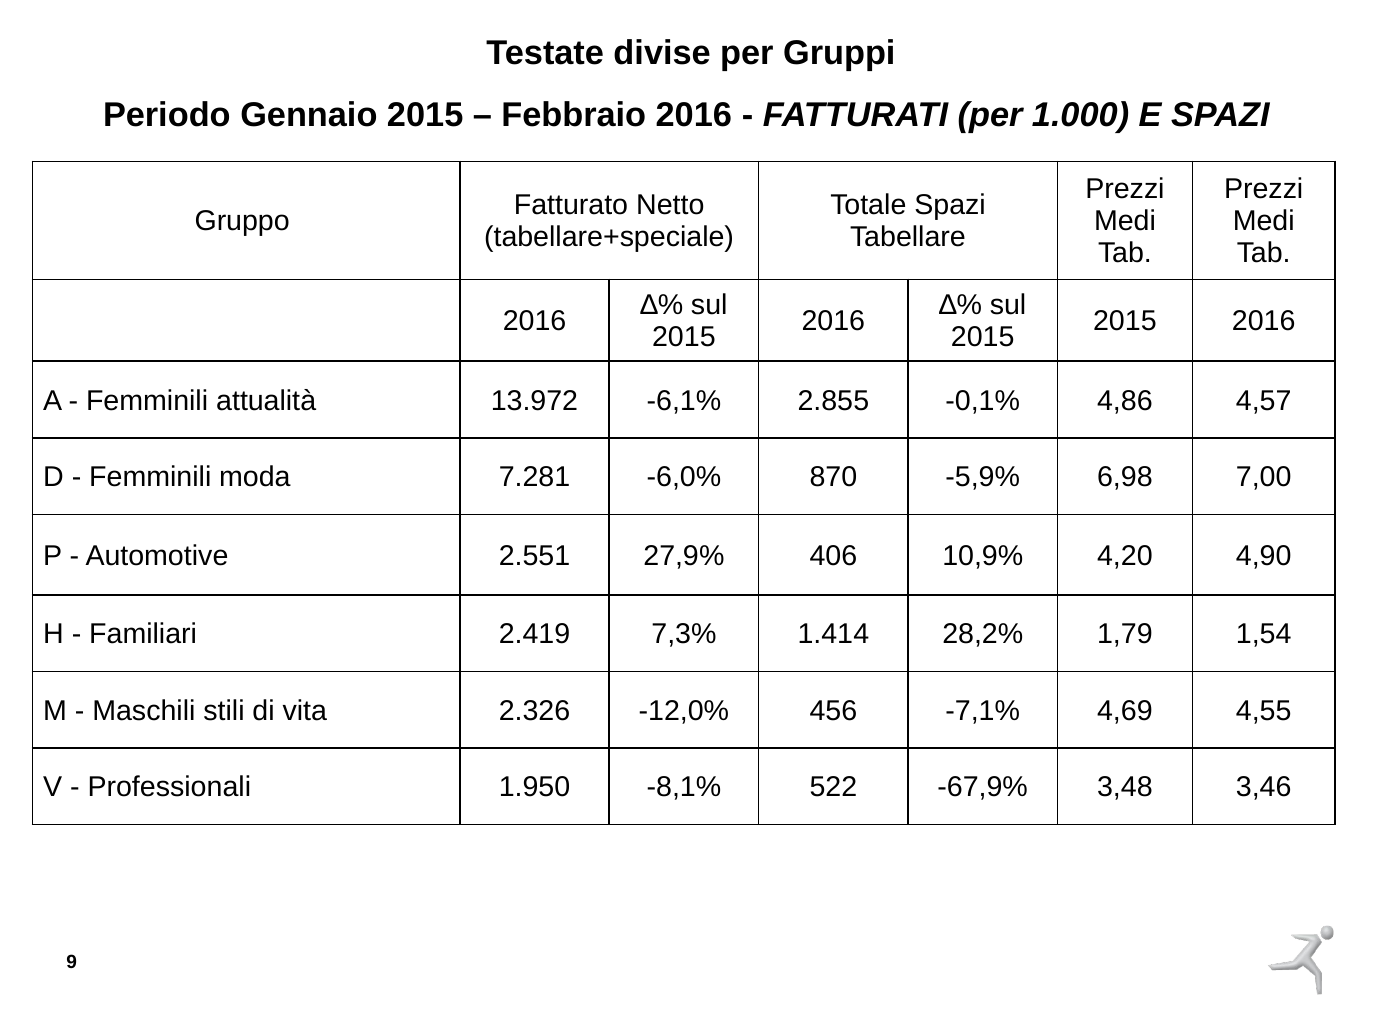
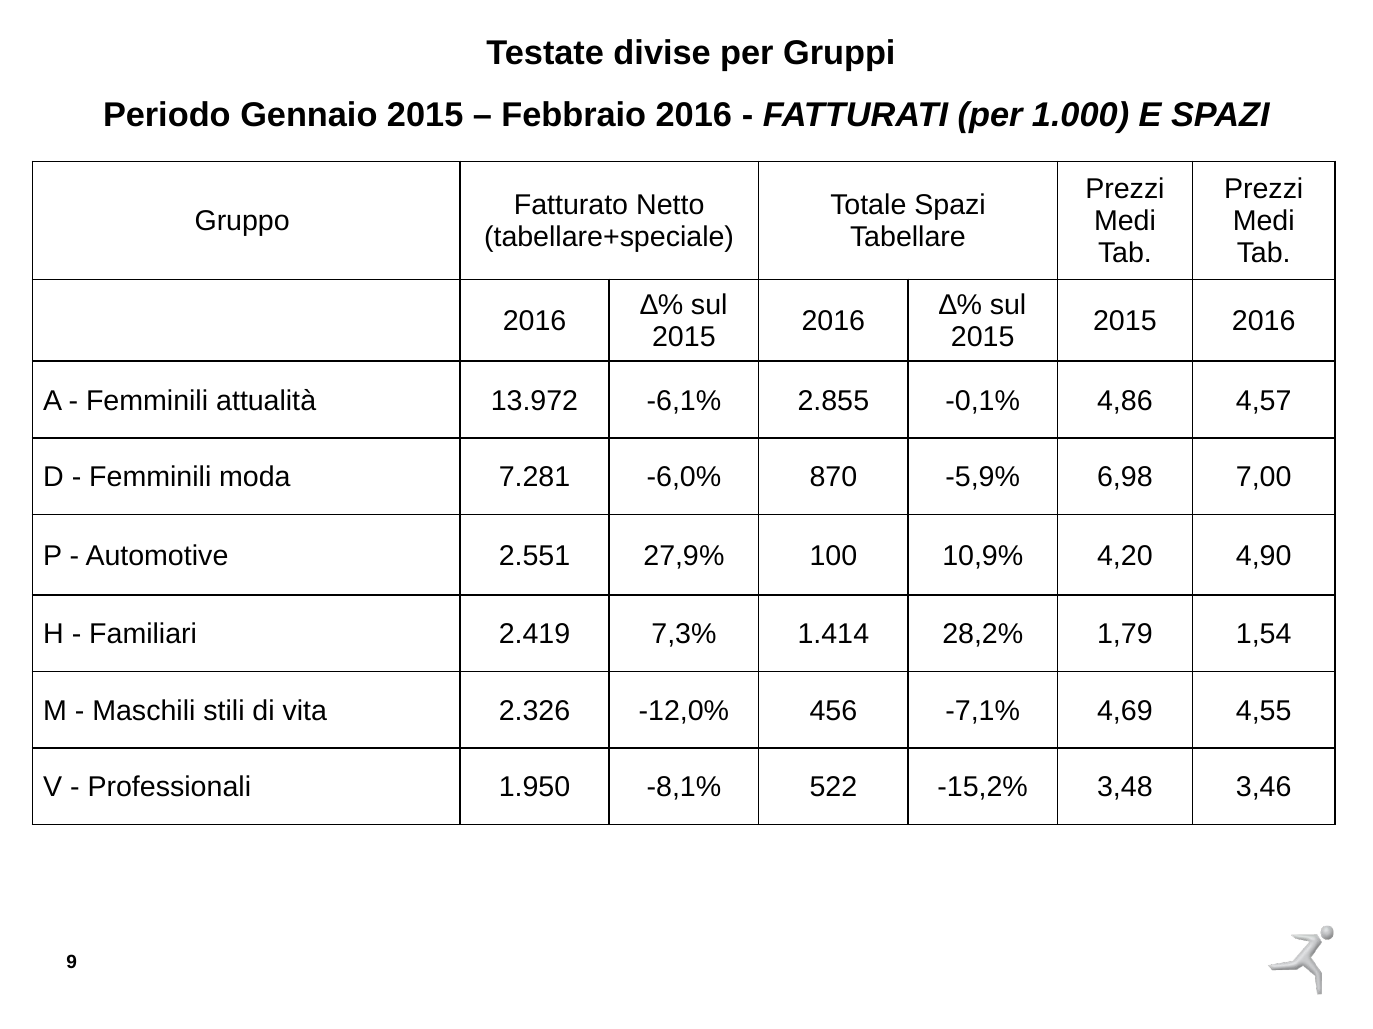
406: 406 -> 100
-67,9%: -67,9% -> -15,2%
